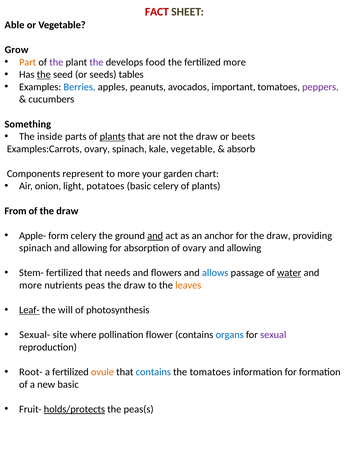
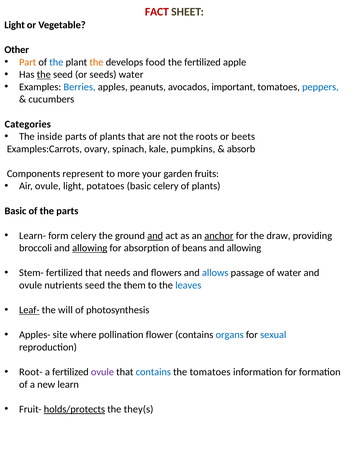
Able at (15, 25): Able -> Light
Grow: Grow -> Other
the at (56, 62) colour: purple -> blue
the at (96, 62) colour: purple -> orange
fertilized more: more -> apple
seeds tables: tables -> water
peppers colour: purple -> blue
Something: Something -> Categories
plants at (112, 137) underline: present -> none
not the draw: draw -> roots
kale vegetable: vegetable -> pumpkins
chart: chart -> fruits
Air onion: onion -> ovule
From at (15, 211): From -> Basic
of the draw: draw -> parts
Apple-: Apple- -> Learn-
anchor underline: none -> present
spinach at (35, 248): spinach -> broccoli
allowing at (90, 248) underline: none -> present
of ovary: ovary -> beans
water at (289, 273) underline: present -> none
more at (31, 285): more -> ovule
nutrients peas: peas -> seed
draw at (135, 285): draw -> them
leaves colour: orange -> blue
Sexual-: Sexual- -> Apples-
sexual colour: purple -> blue
ovule at (102, 372) colour: orange -> purple
new basic: basic -> learn
peas(s: peas(s -> they(s
